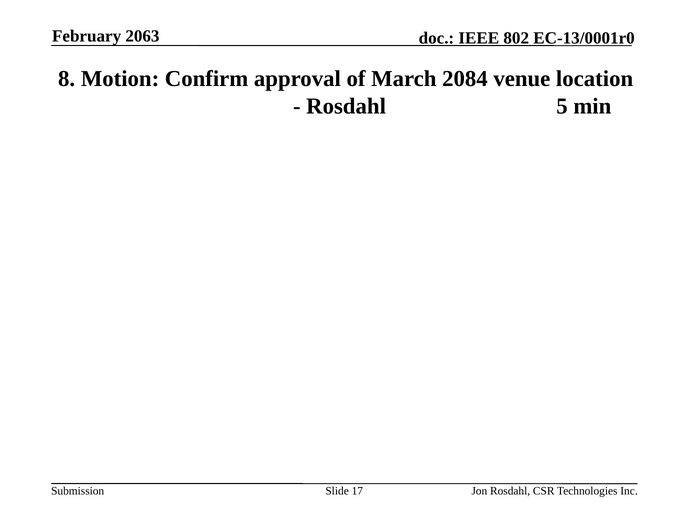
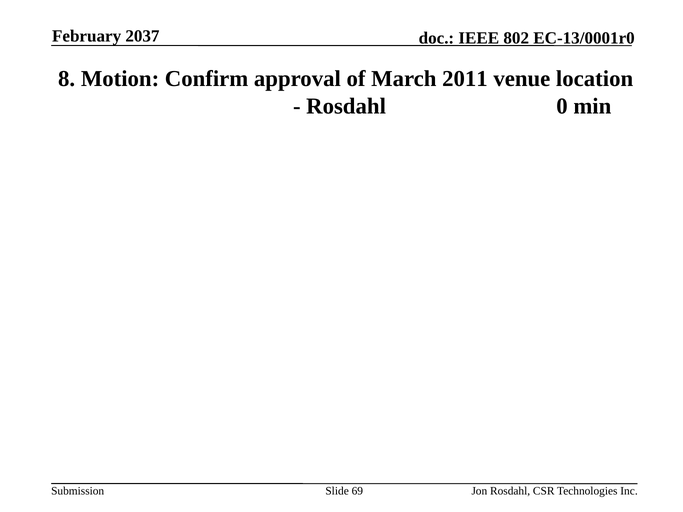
2063: 2063 -> 2037
2084: 2084 -> 2011
5: 5 -> 0
17: 17 -> 69
